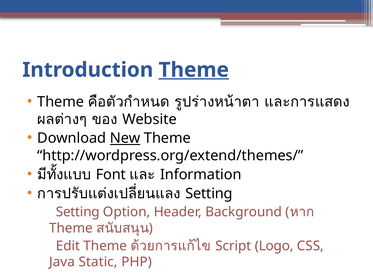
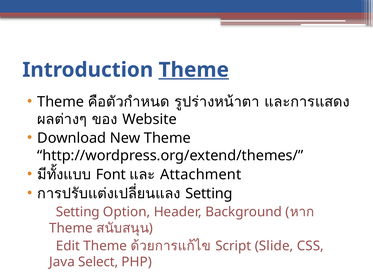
New underline: present -> none
Information: Information -> Attachment
Logo: Logo -> Slide
Static: Static -> Select
